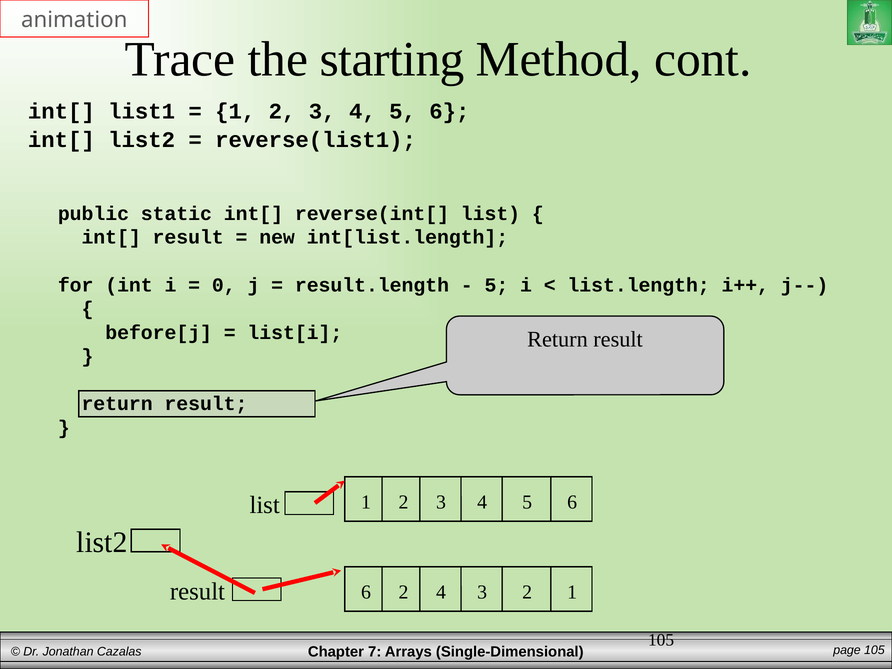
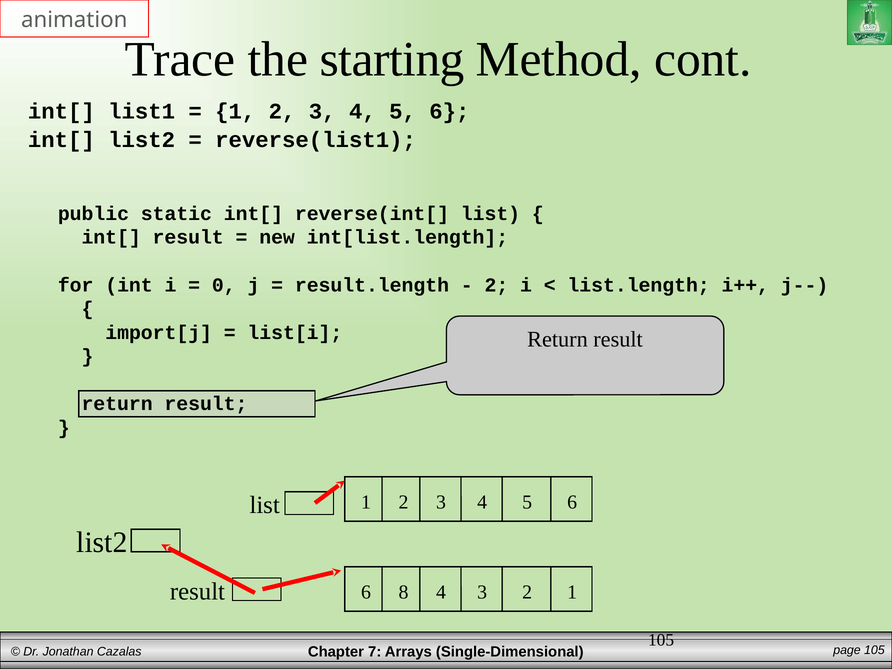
5 at (496, 285): 5 -> 2
before[j: before[j -> import[j
6 2: 2 -> 8
